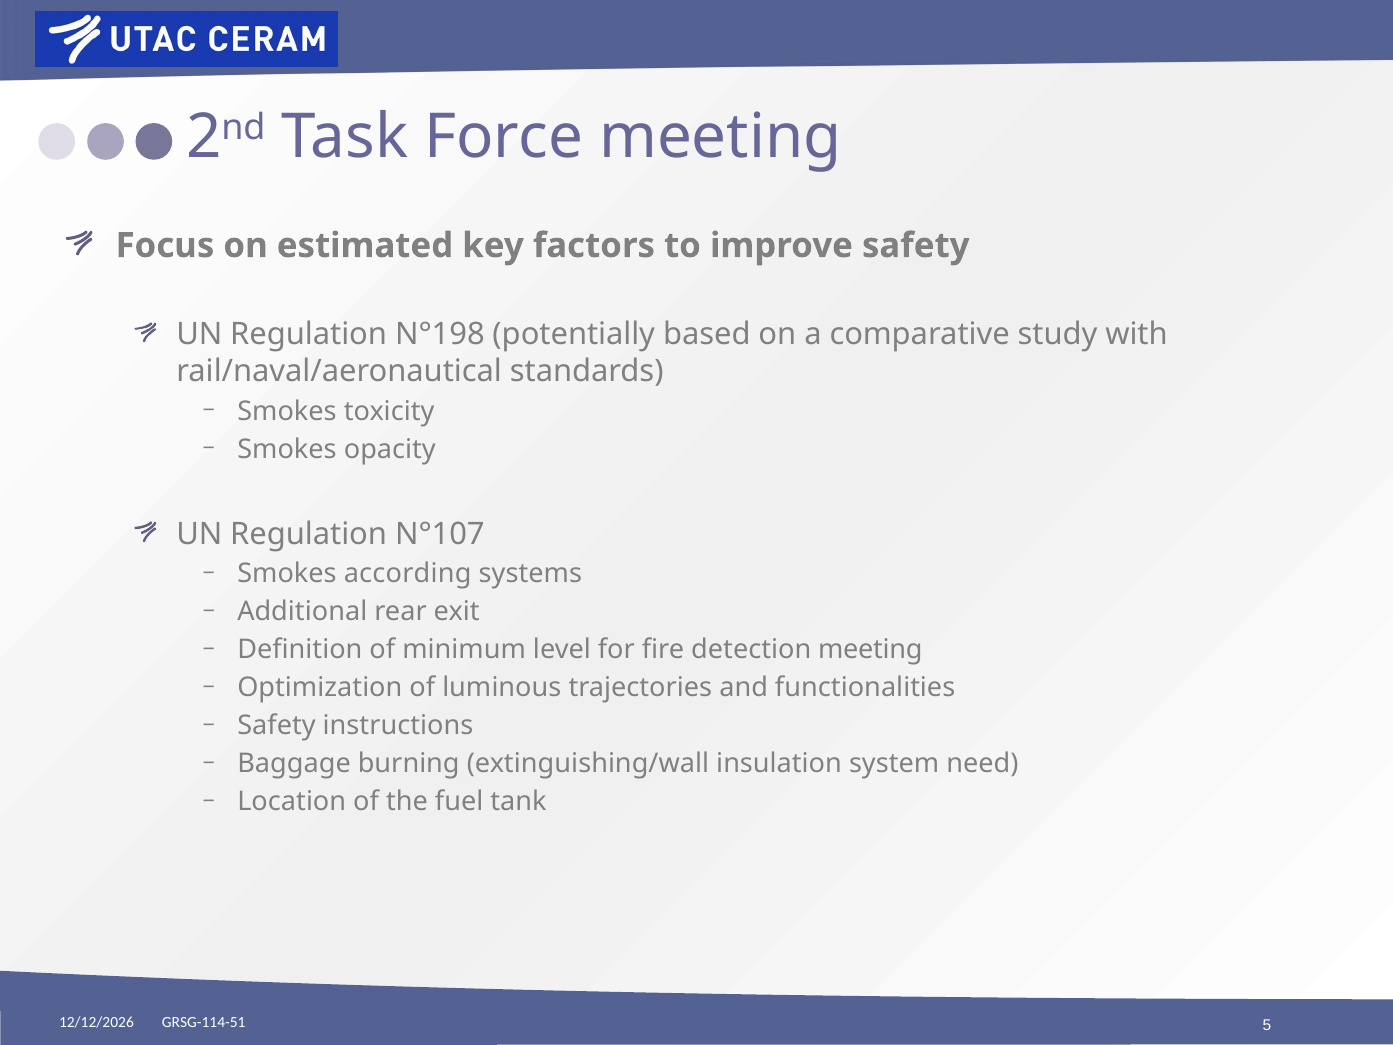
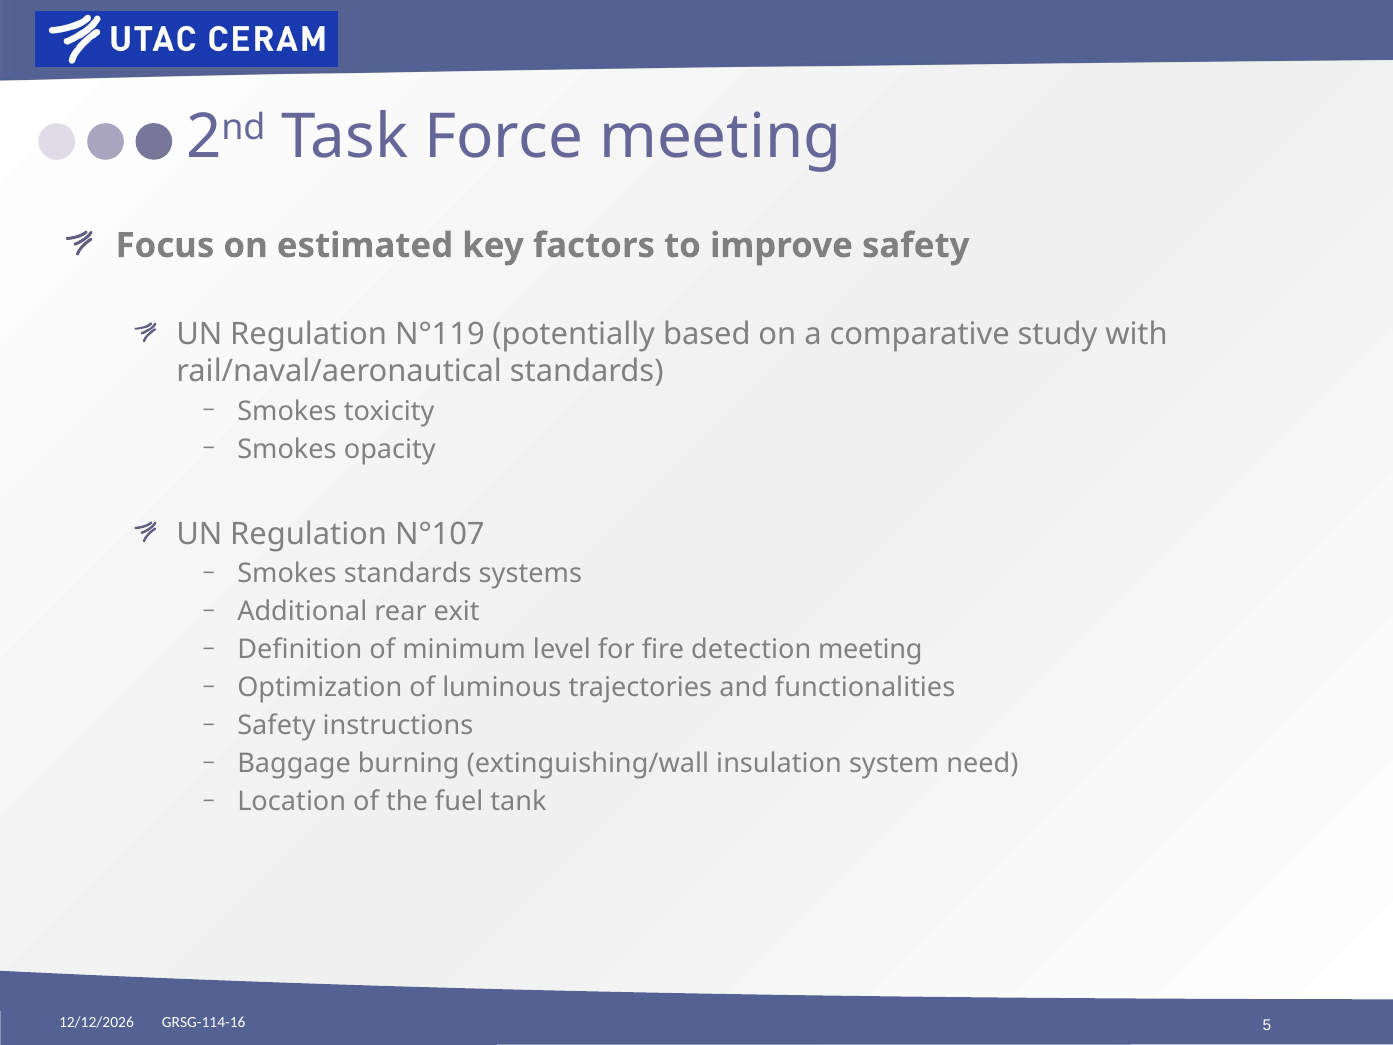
N°198: N°198 -> N°119
Smokes according: according -> standards
GRSG-114-51: GRSG-114-51 -> GRSG-114-16
